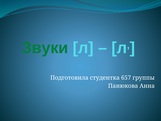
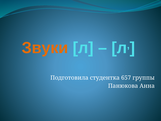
Звуки colour: green -> orange
